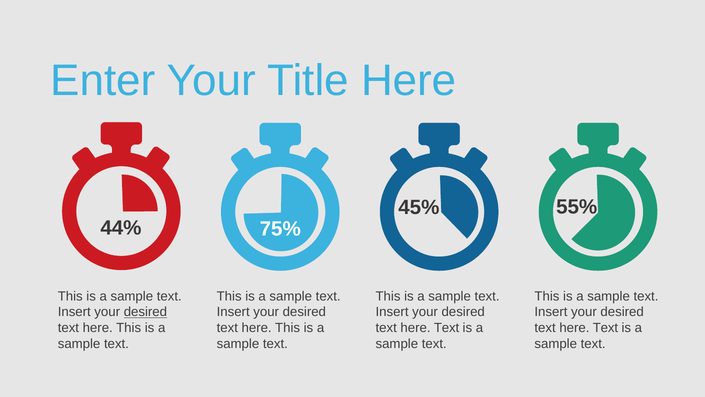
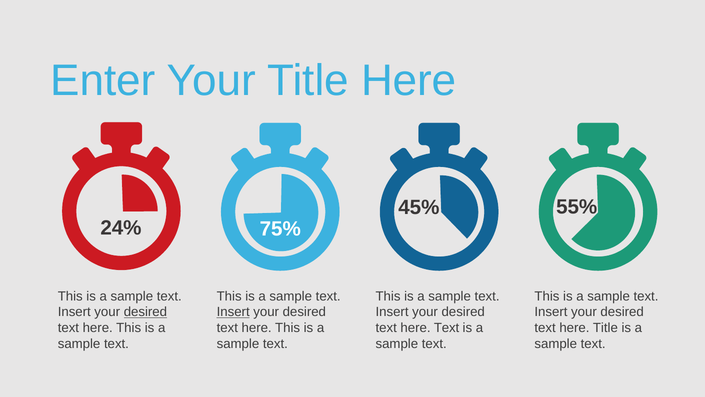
44%: 44% -> 24%
Insert at (233, 312) underline: none -> present
Text at (605, 328): Text -> Title
